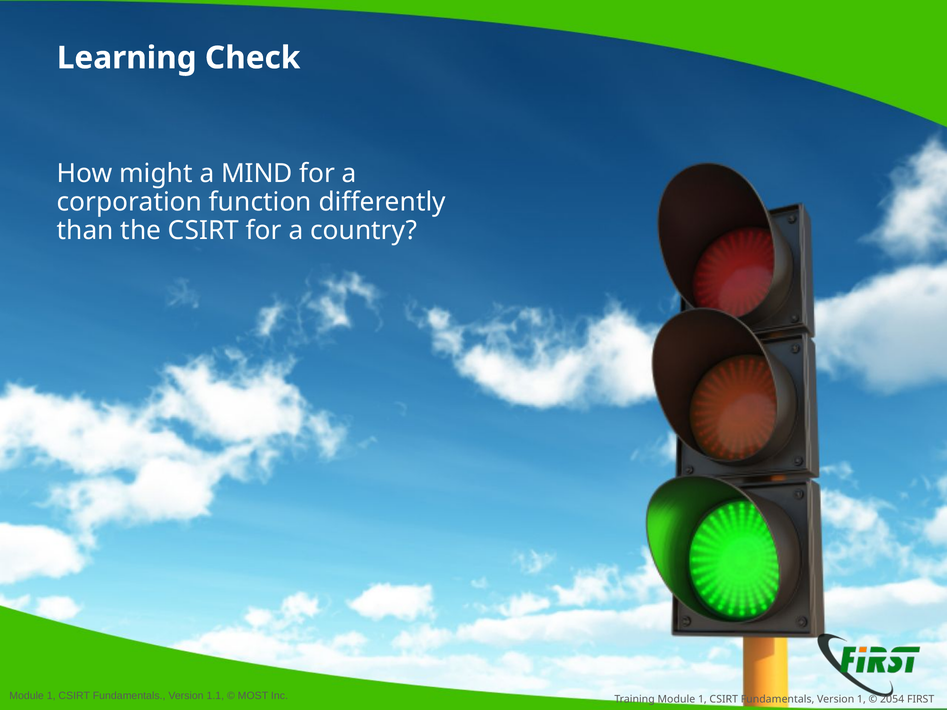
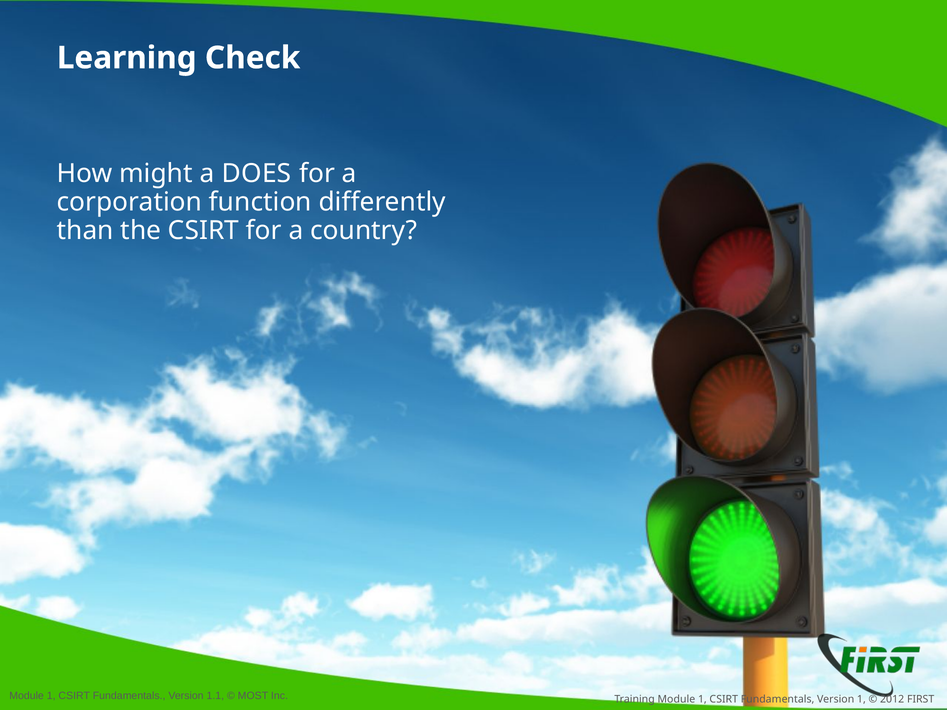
MIND: MIND -> DOES
2054: 2054 -> 2012
